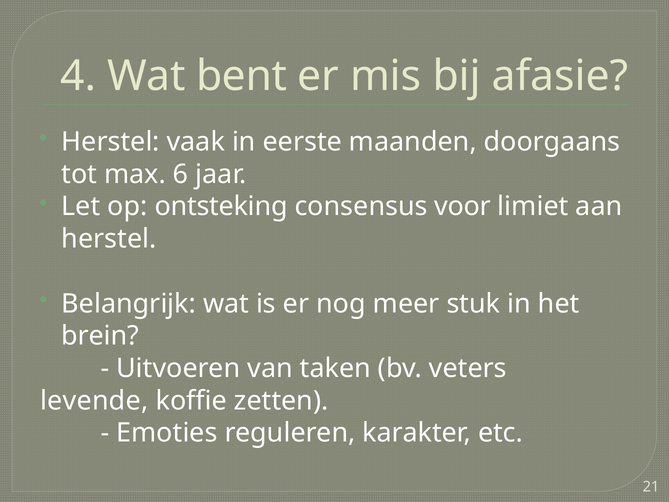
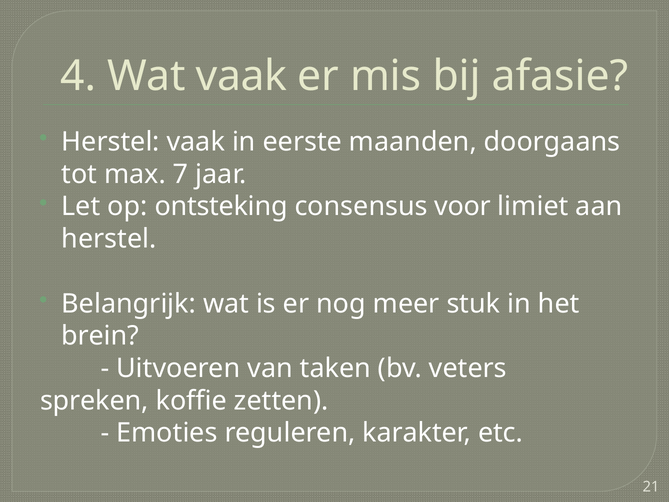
Wat bent: bent -> vaak
6: 6 -> 7
levende: levende -> spreken
